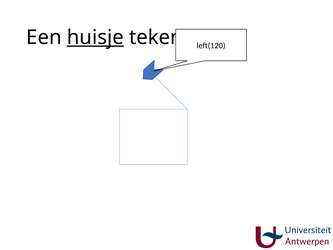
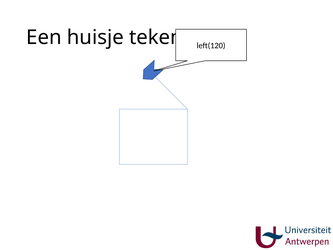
huisje underline: present -> none
